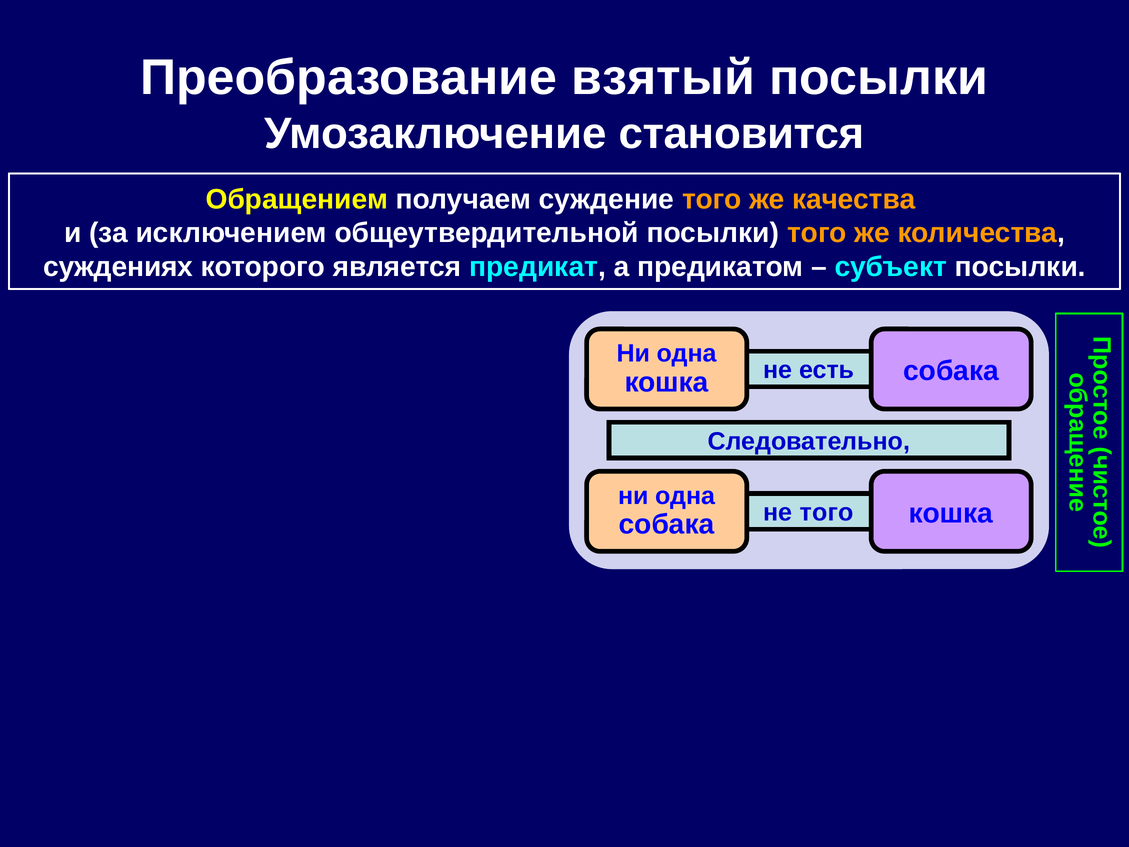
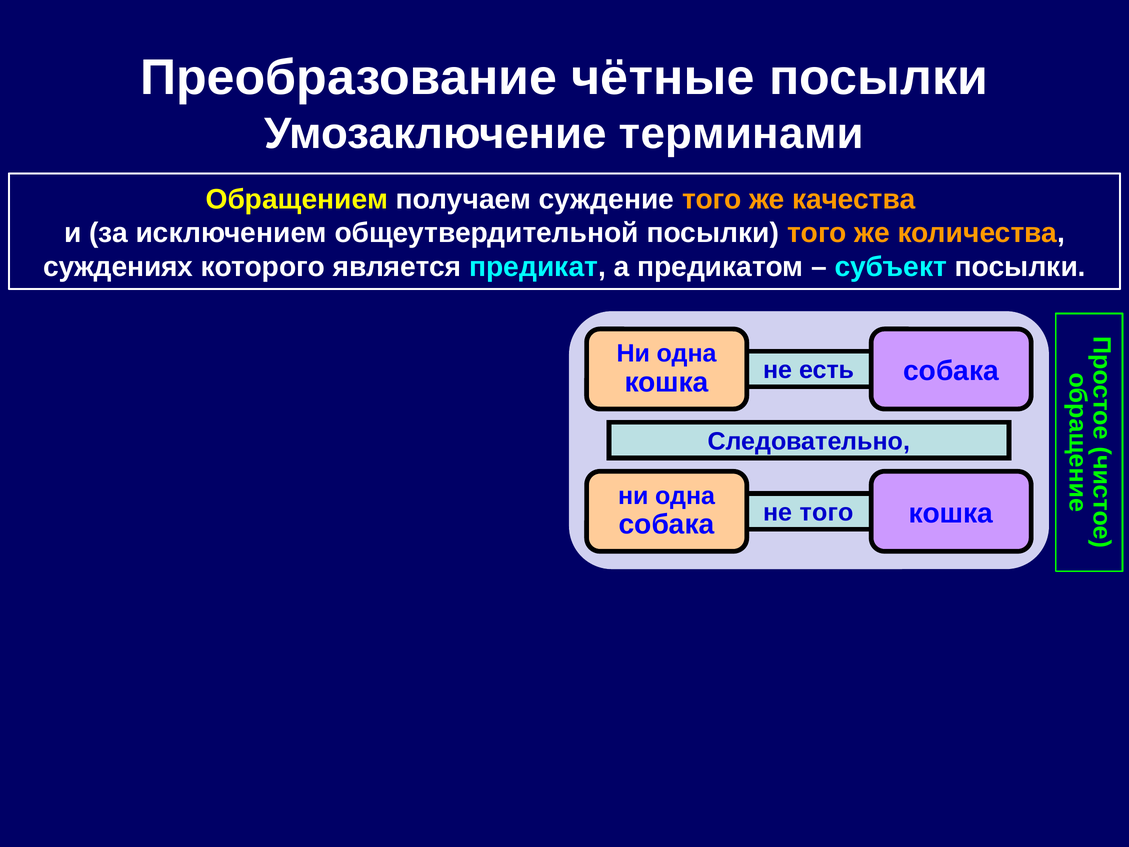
взятый: взятый -> чётные
становится: становится -> терминами
